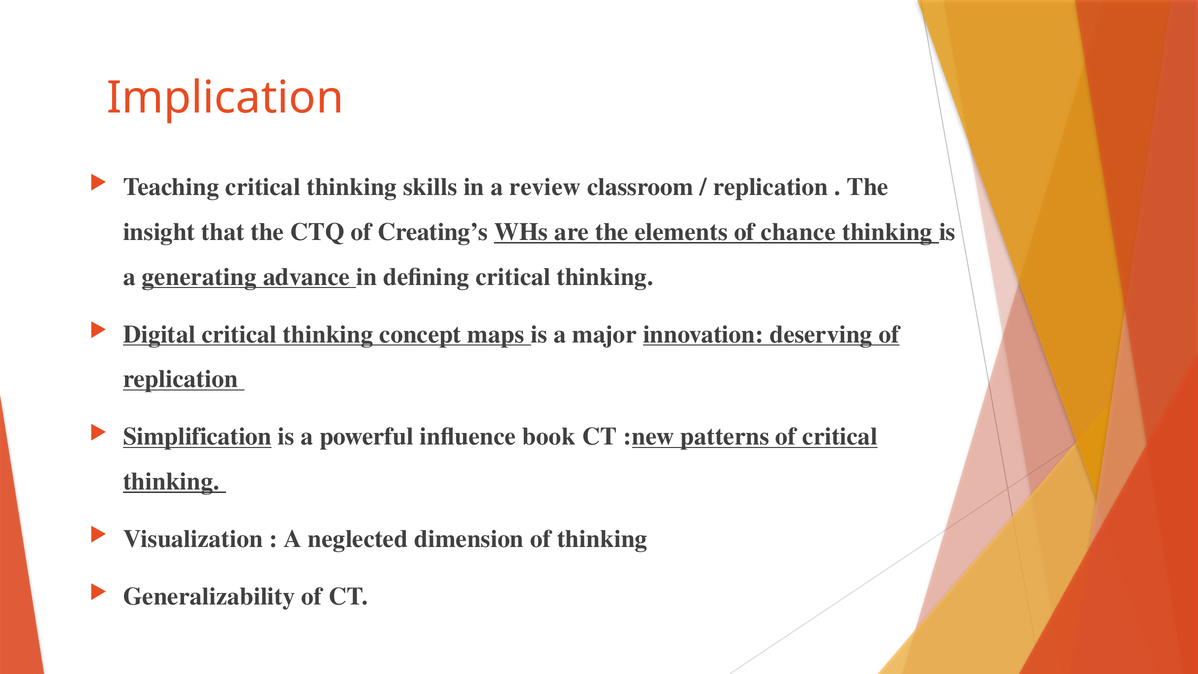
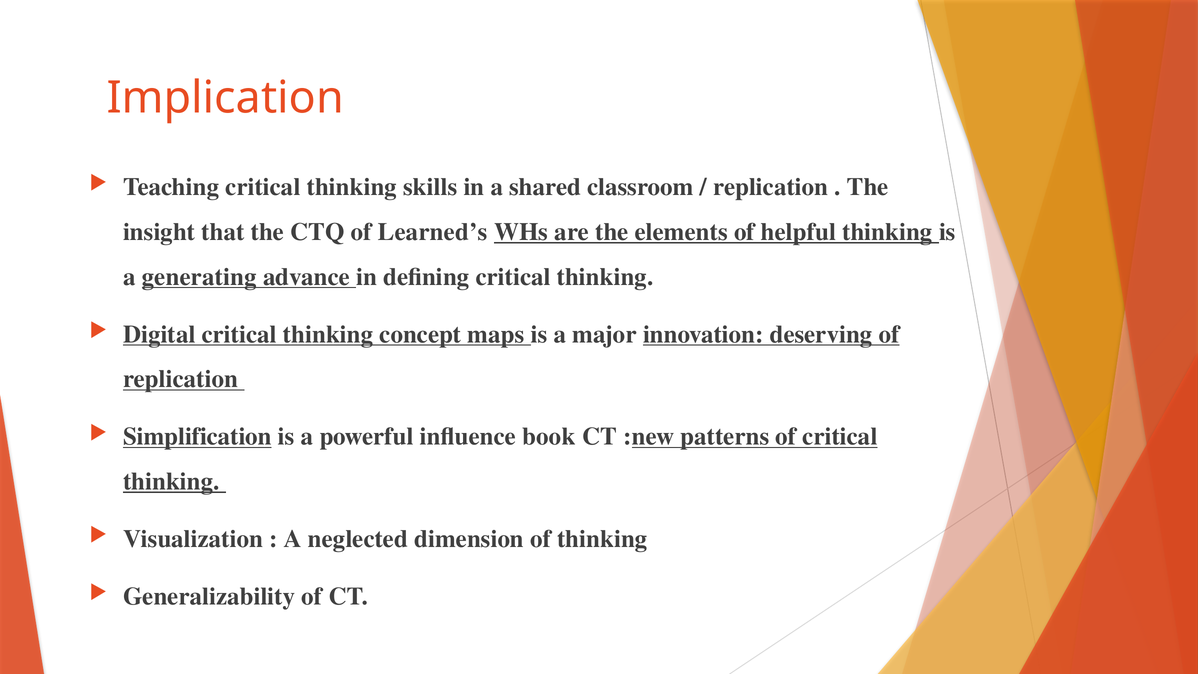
review: review -> shared
Creating’s: Creating’s -> Learned’s
chance: chance -> helpful
